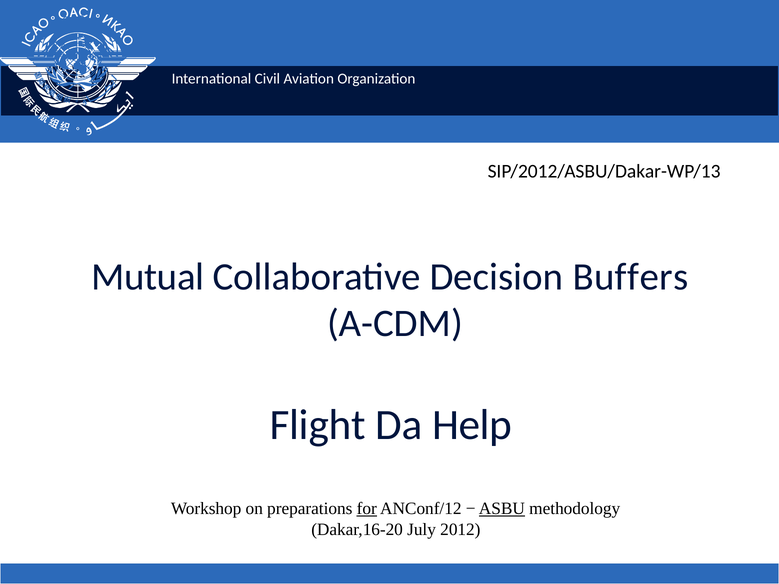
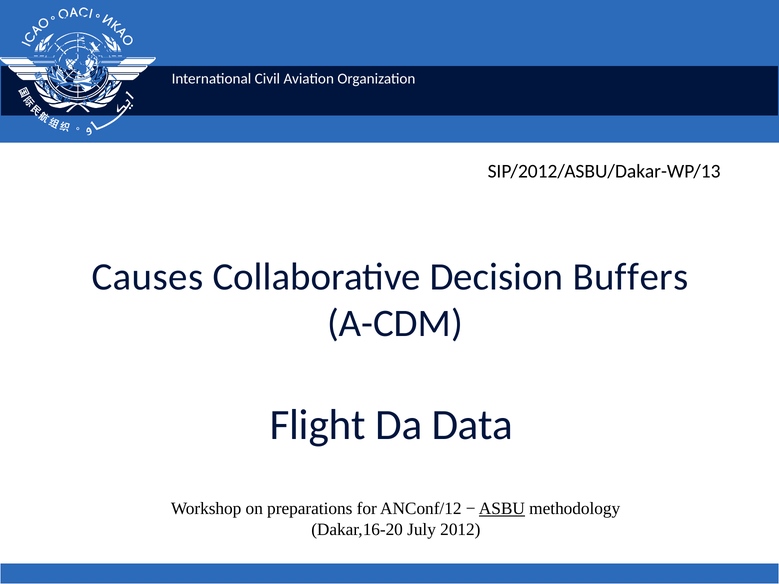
Mutual: Mutual -> Causes
Help: Help -> Data
for underline: present -> none
